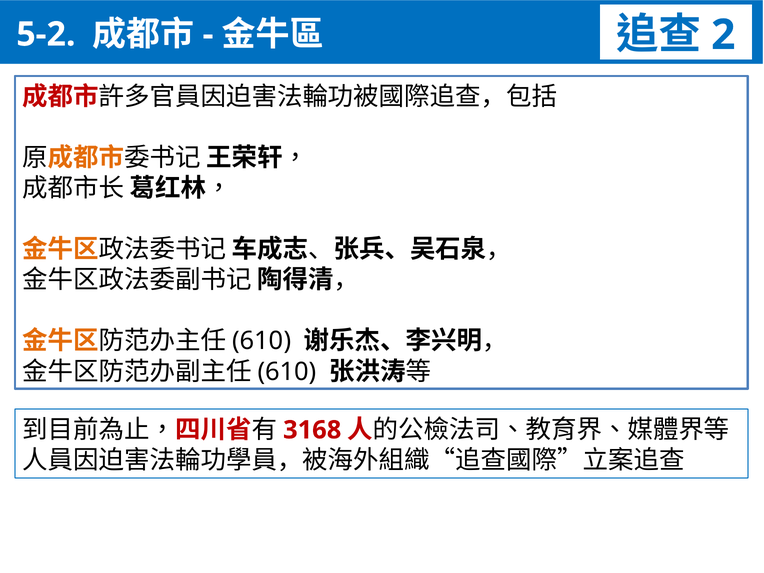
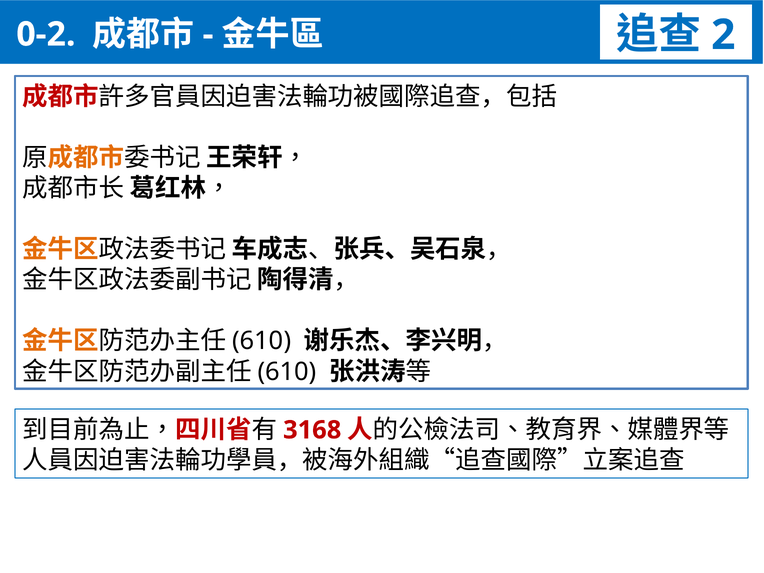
5-2: 5-2 -> 0-2
